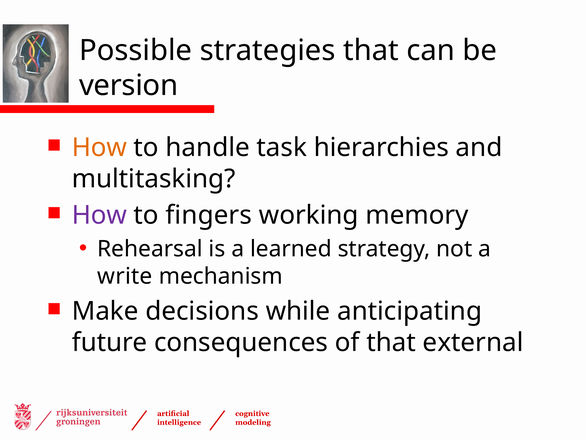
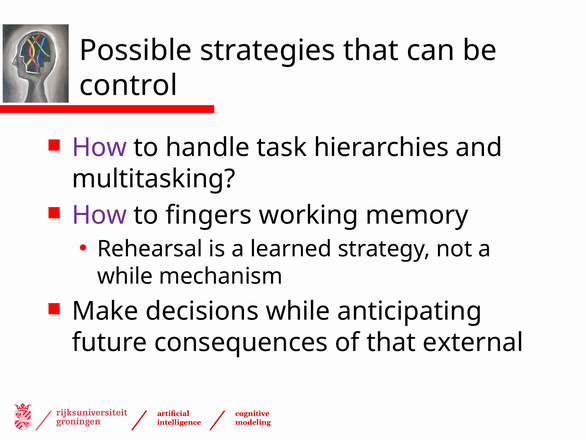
version: version -> control
How at (99, 147) colour: orange -> purple
write at (125, 276): write -> while
